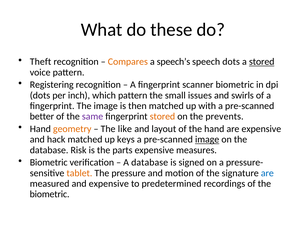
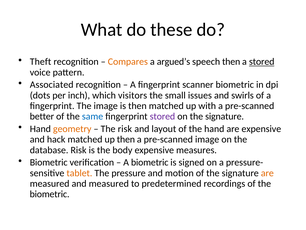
speech’s: speech’s -> argued’s
speech dots: dots -> then
Registering: Registering -> Associated
which pattern: pattern -> visitors
same colour: purple -> blue
stored at (162, 116) colour: orange -> purple
on the prevents: prevents -> signature
The like: like -> risk
up keys: keys -> then
image at (207, 139) underline: present -> none
parts: parts -> body
A database: database -> biometric
are at (267, 173) colour: blue -> orange
and expensive: expensive -> measured
